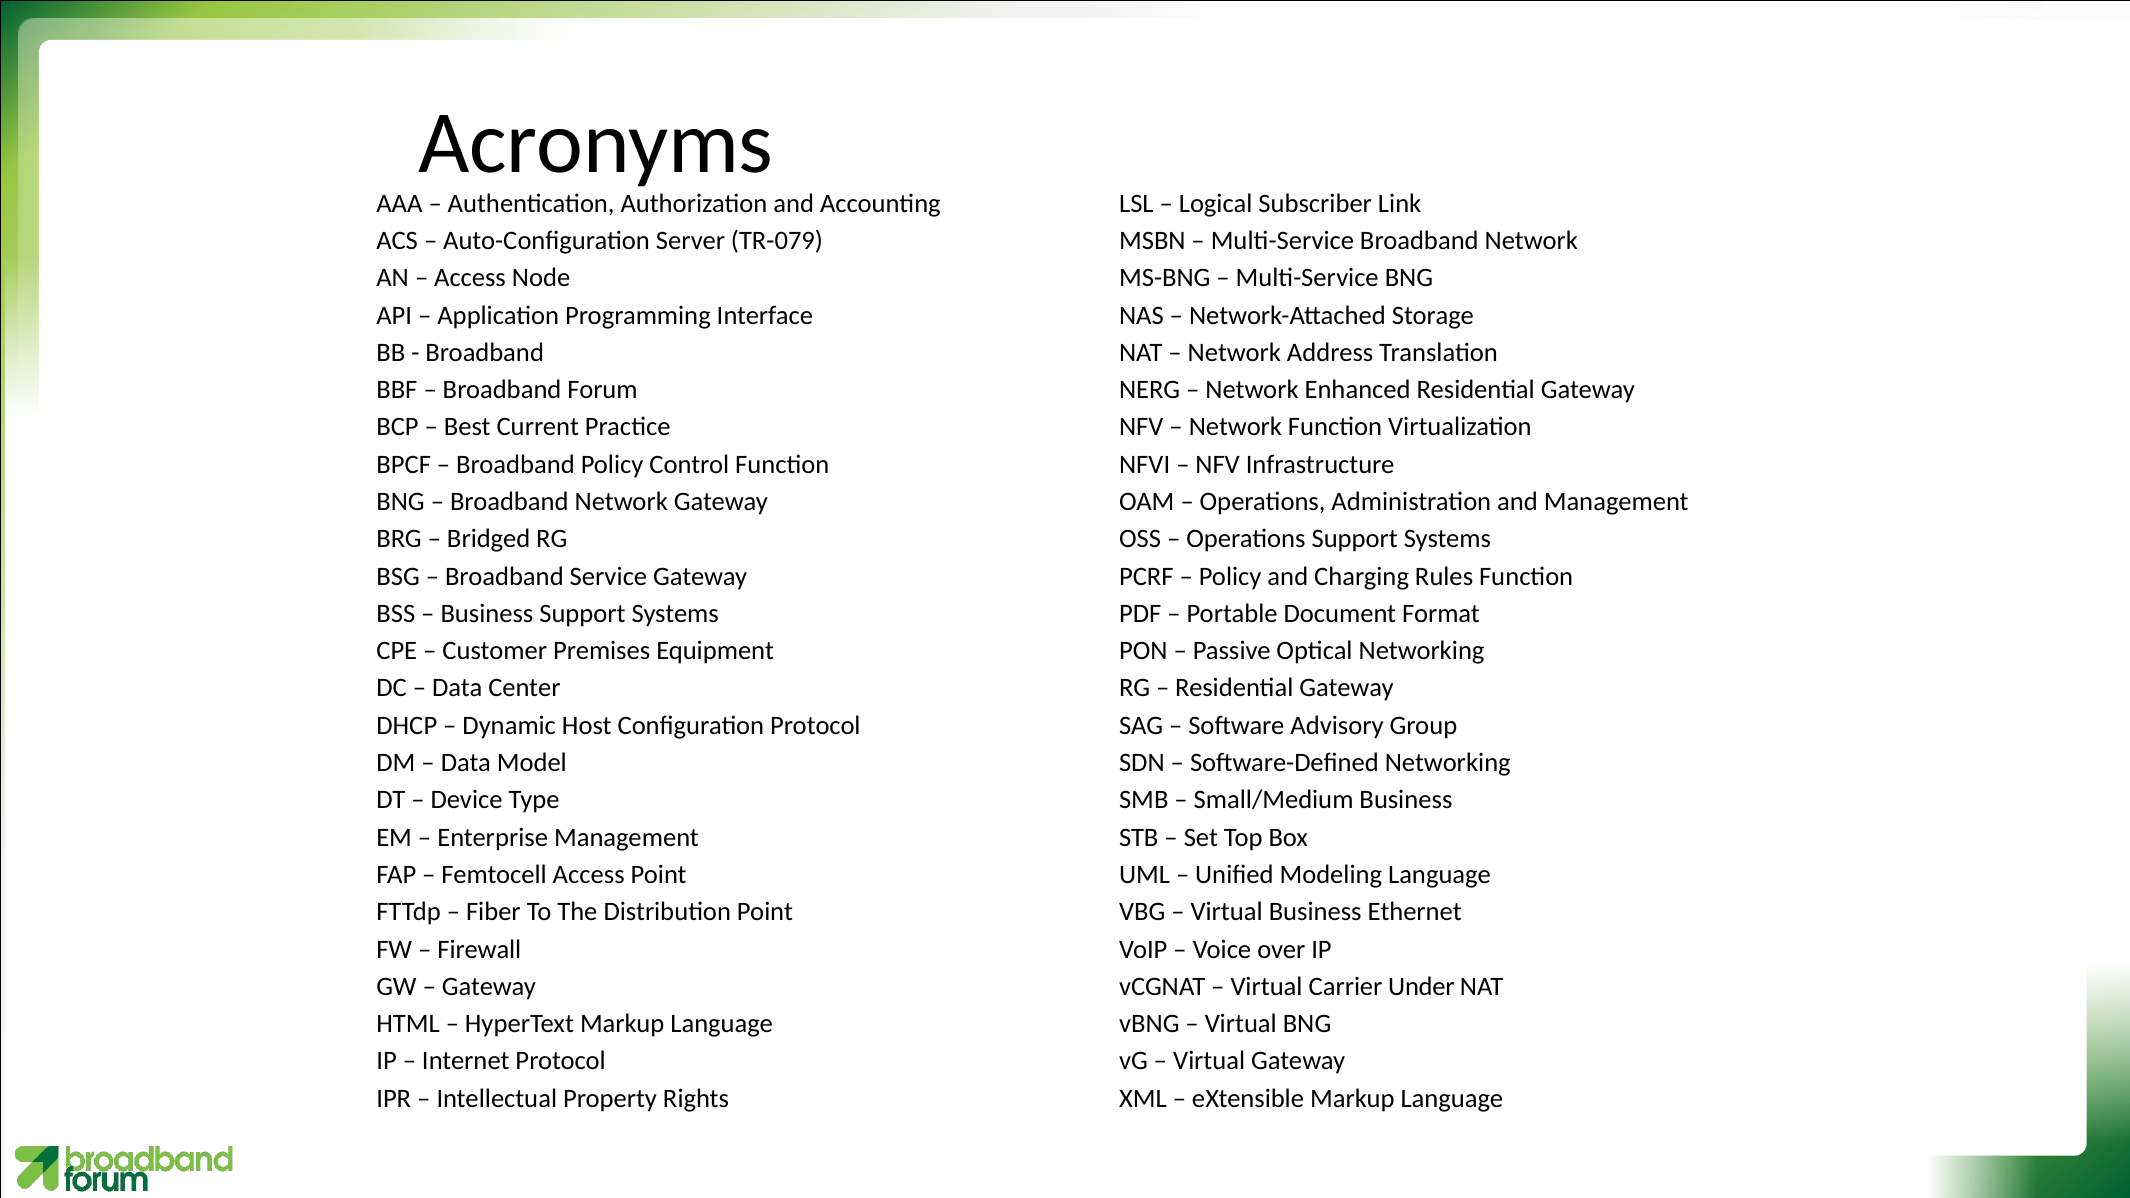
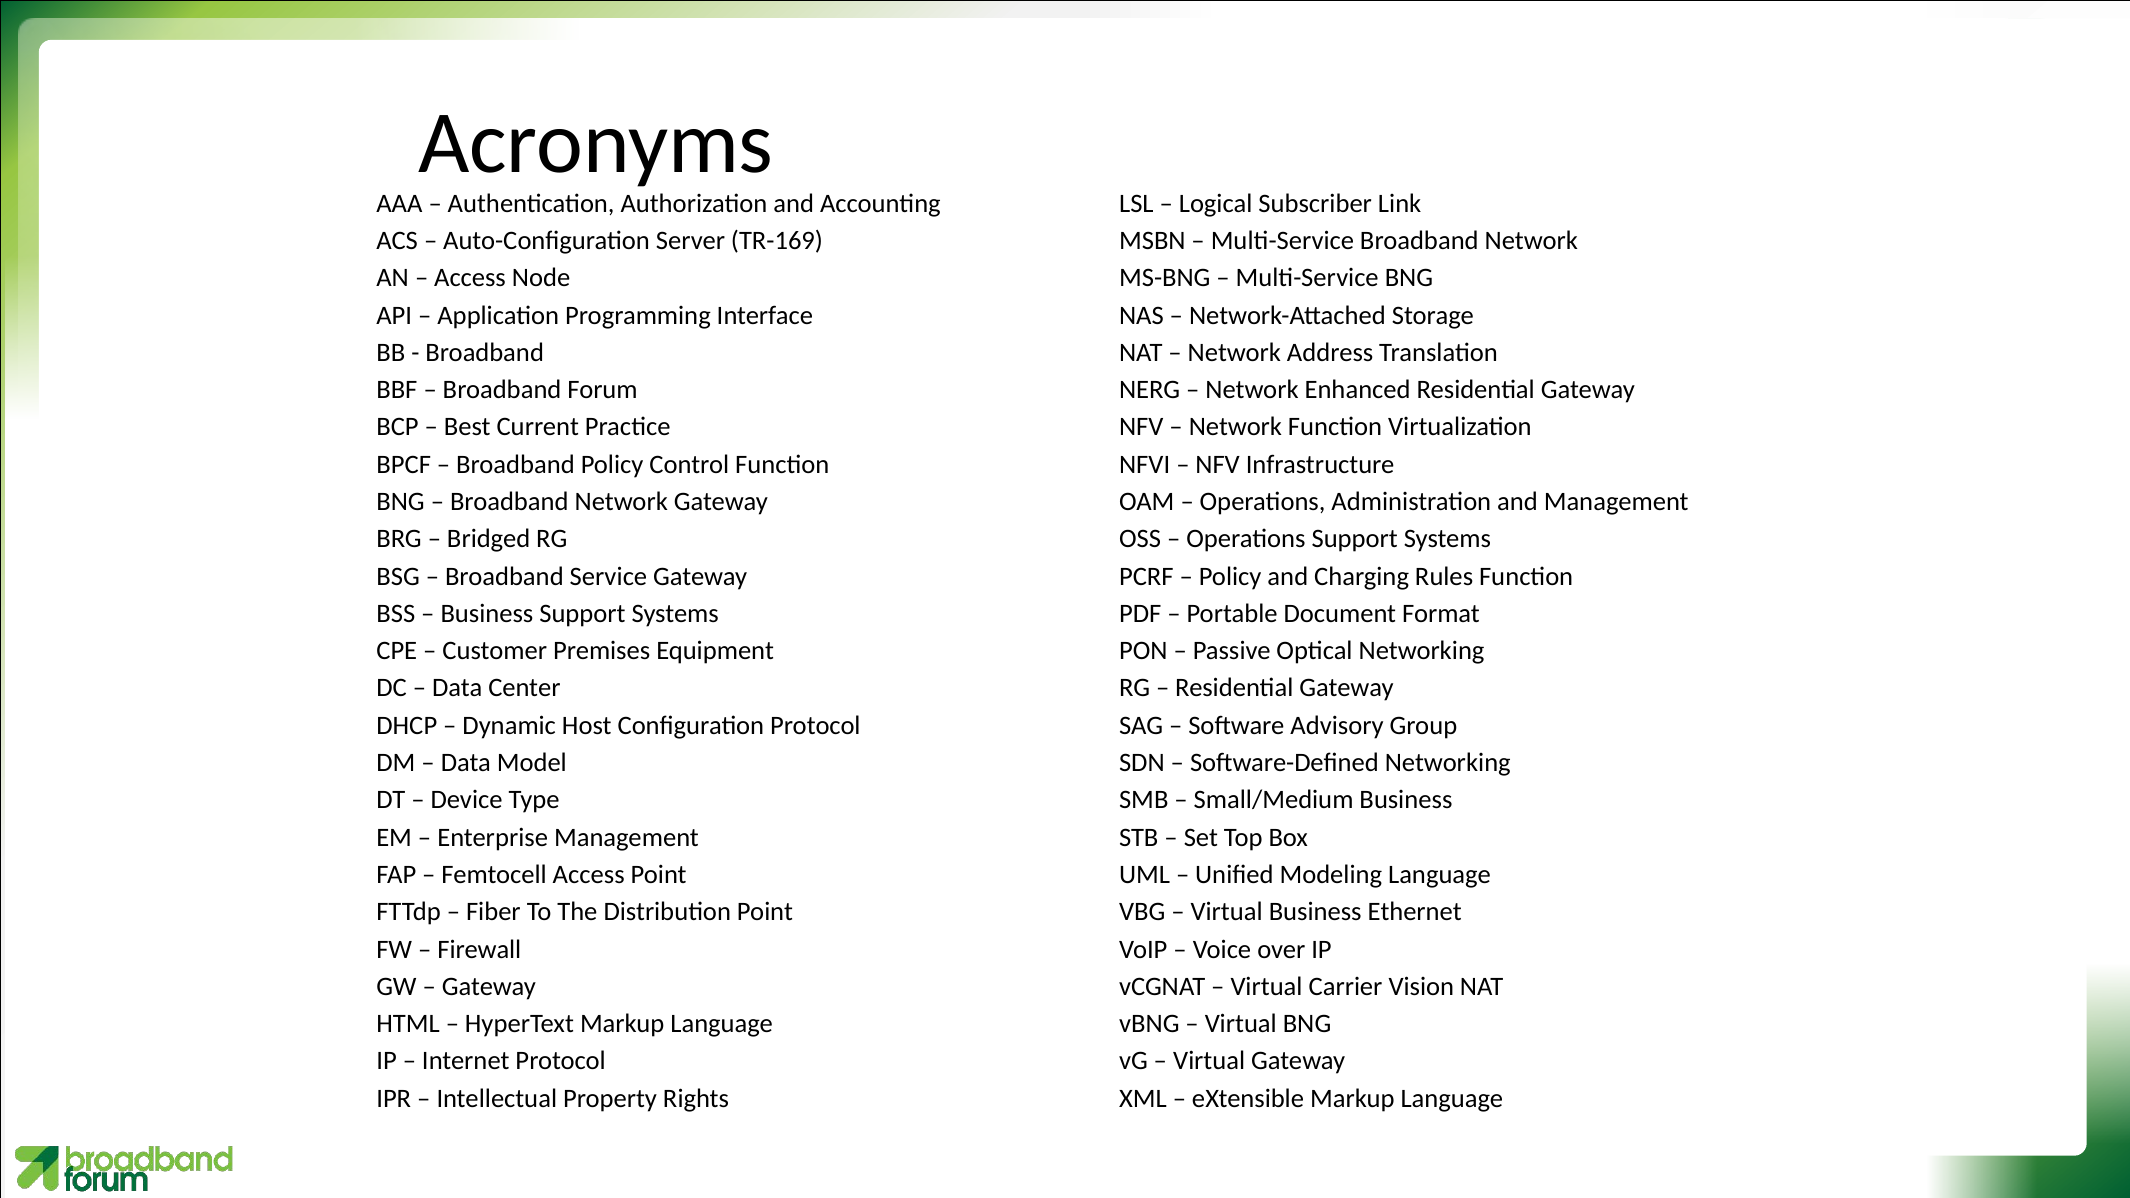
TR-079: TR-079 -> TR-169
Under: Under -> Vision
